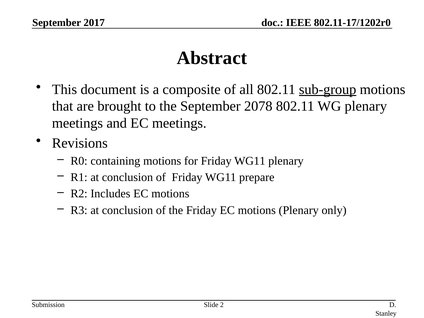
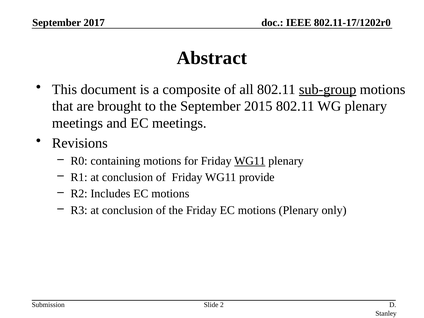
2078: 2078 -> 2015
WG11 at (250, 161) underline: none -> present
prepare: prepare -> provide
